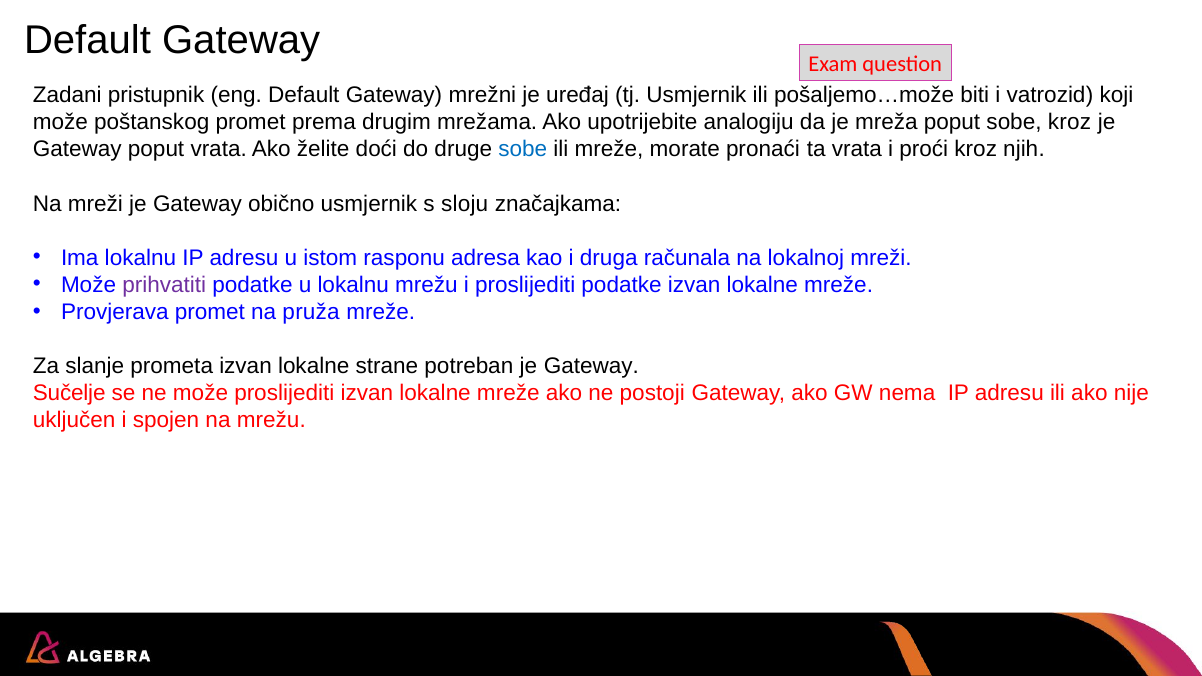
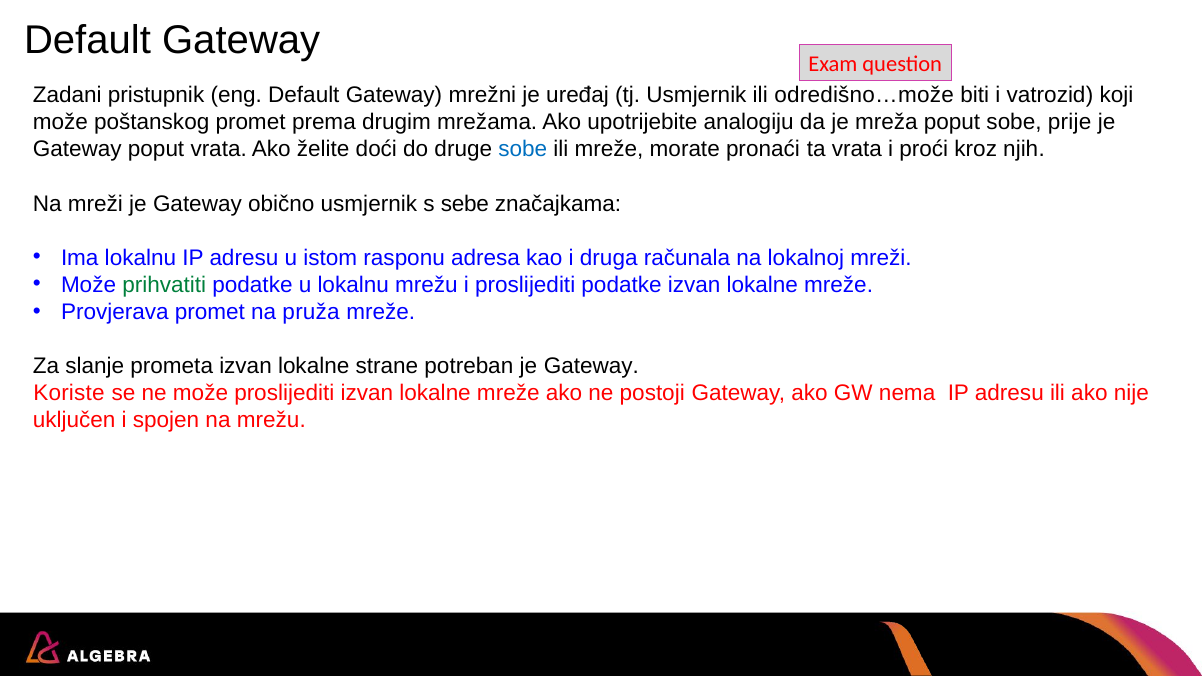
pošaljemo…može: pošaljemo…može -> odredišno…može
sobe kroz: kroz -> prije
sloju: sloju -> sebe
prihvatiti colour: purple -> green
Sučelje: Sučelje -> Koriste
